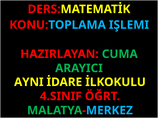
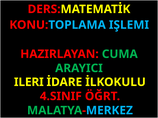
AYNI: AYNI -> ILERI
